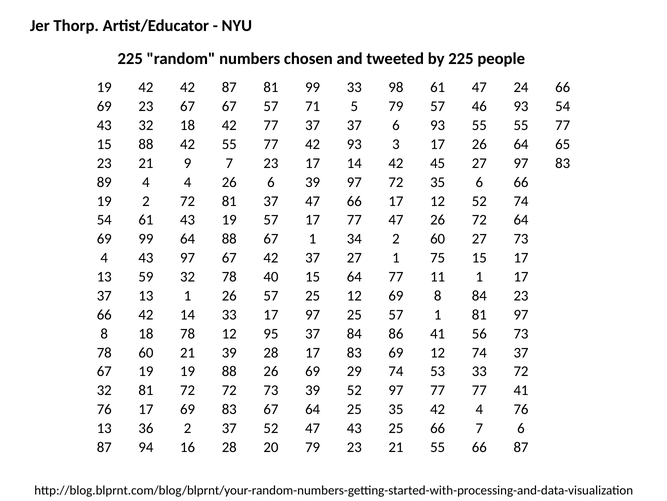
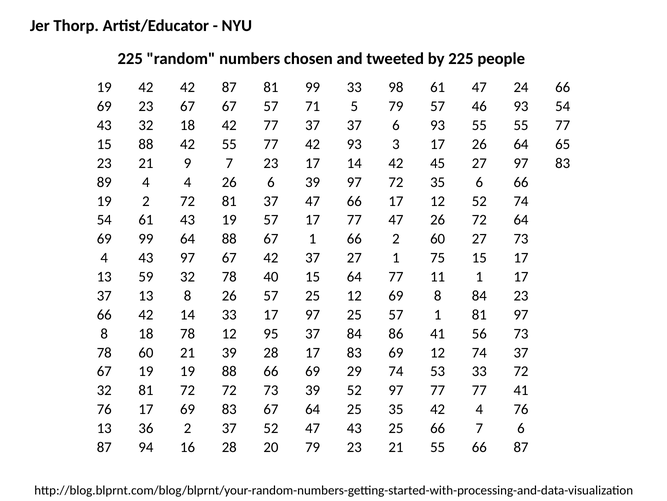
1 34: 34 -> 66
13 1: 1 -> 8
88 26: 26 -> 66
